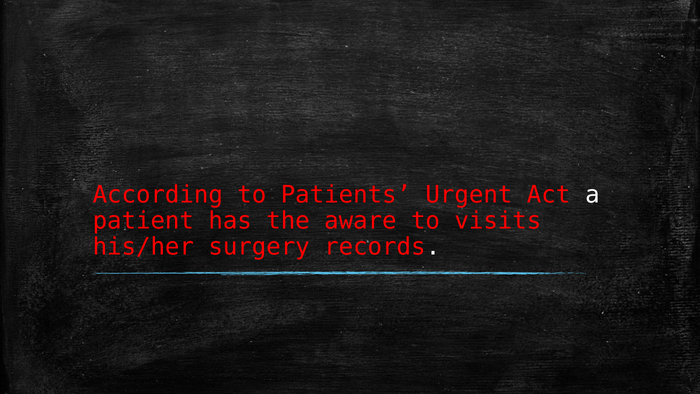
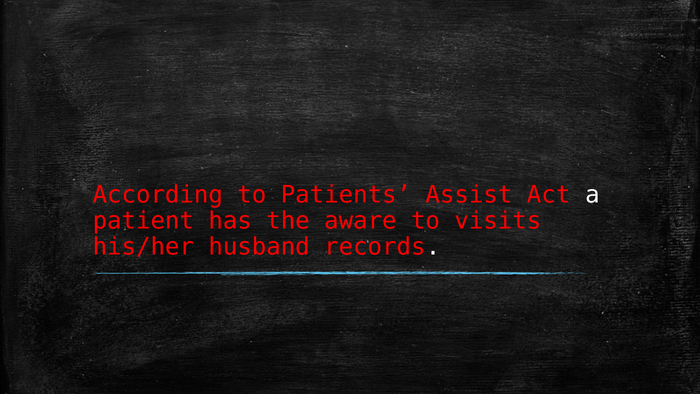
Urgent: Urgent -> Assist
surgery: surgery -> husband
